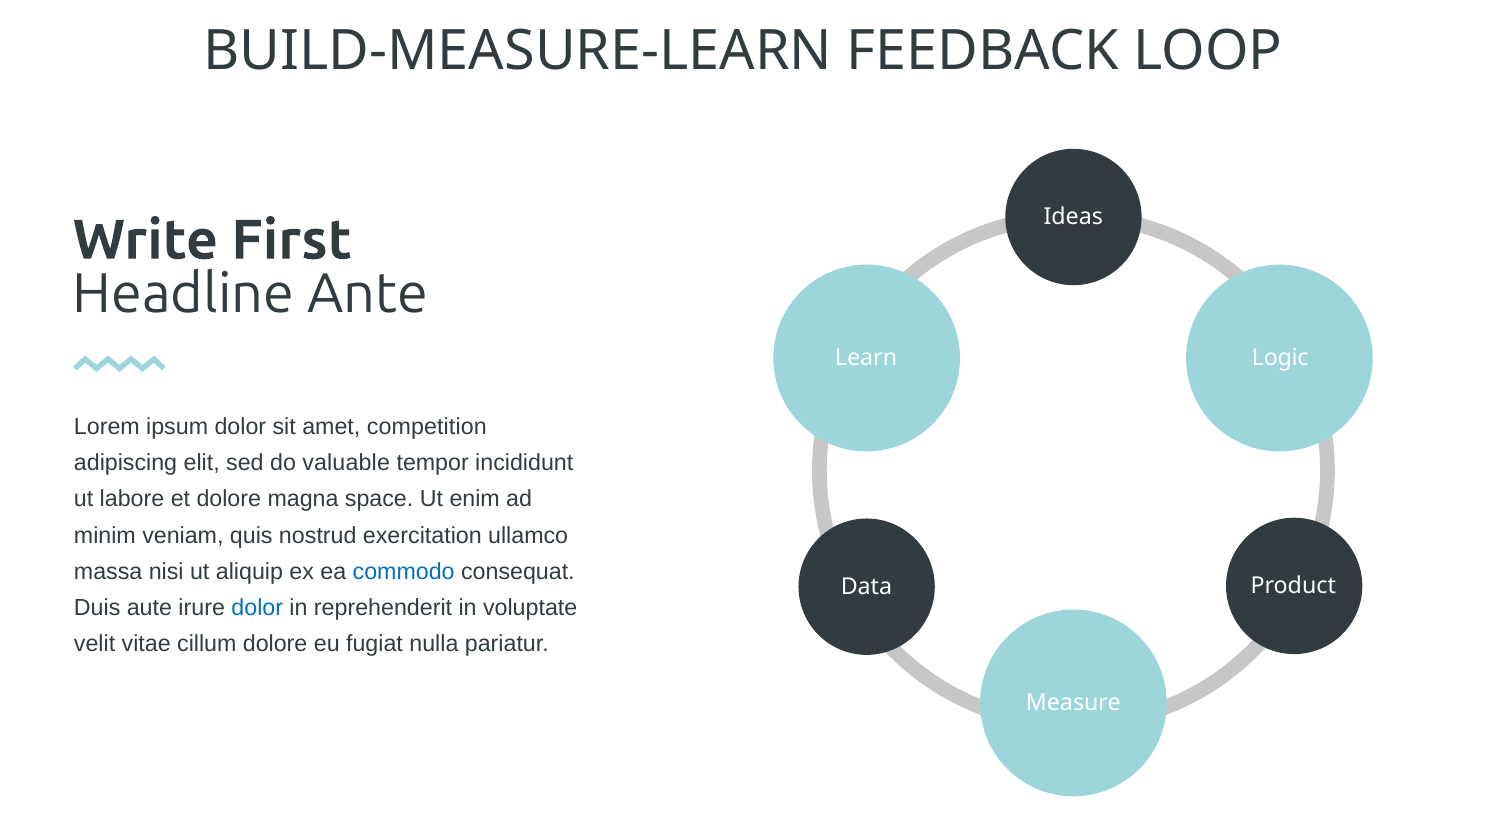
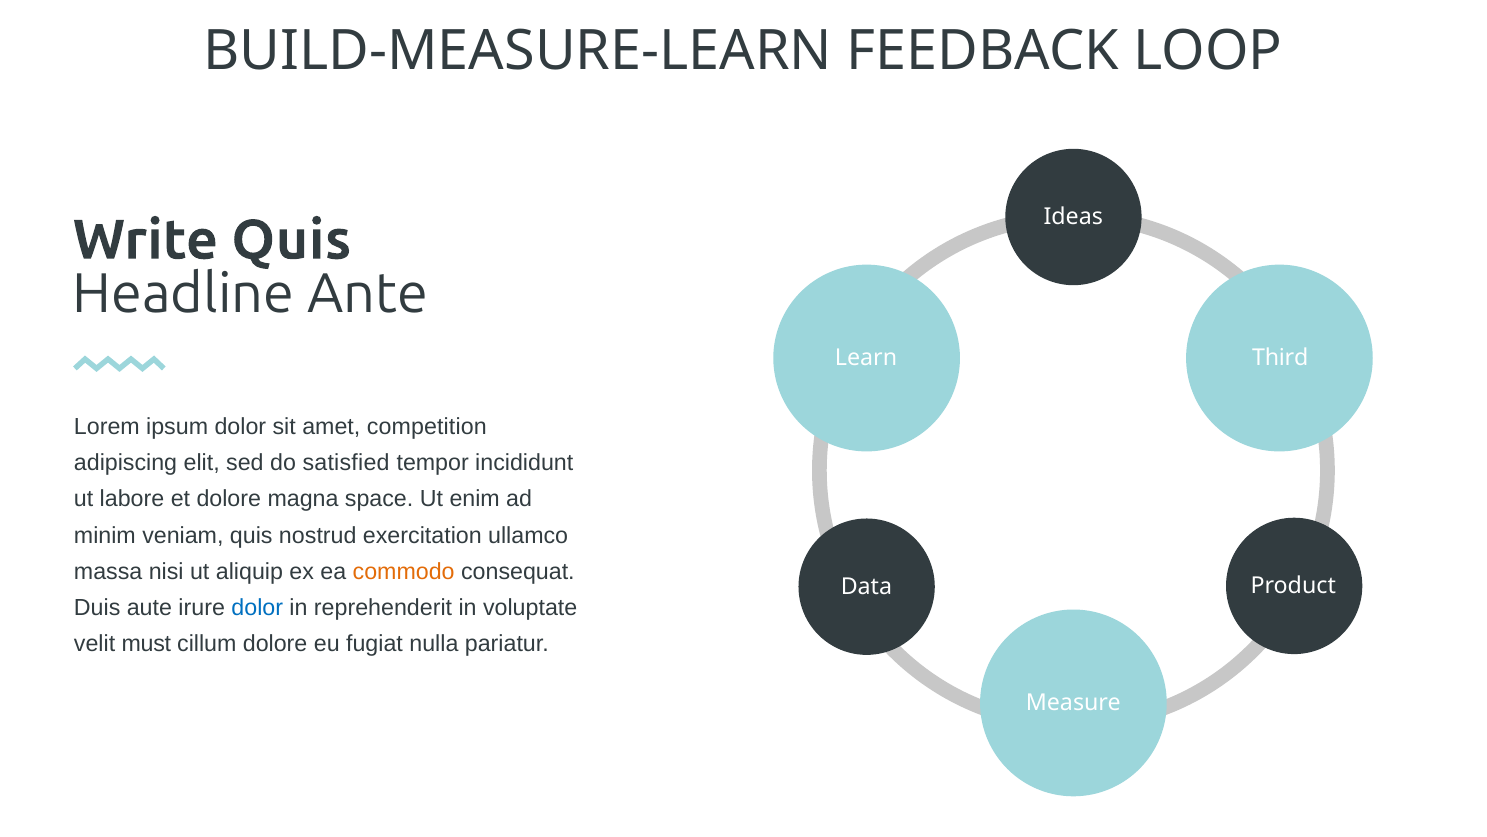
Write First: First -> Quis
Logic: Logic -> Third
valuable: valuable -> satisfied
commodo colour: blue -> orange
vitae: vitae -> must
